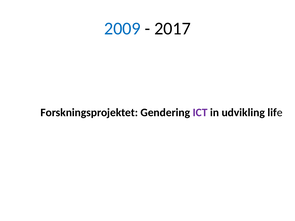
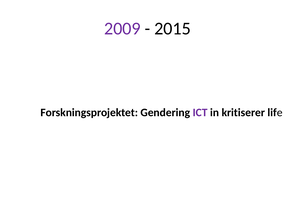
2009 colour: blue -> purple
2017: 2017 -> 2015
udvikling: udvikling -> kritiserer
